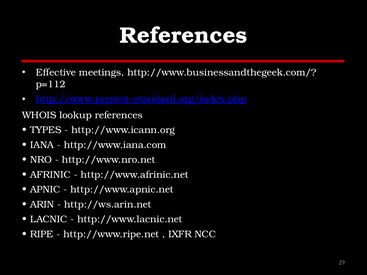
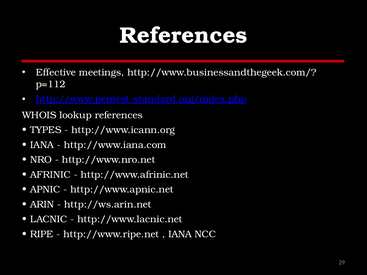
IXFR at (180, 234): IXFR -> IANA
